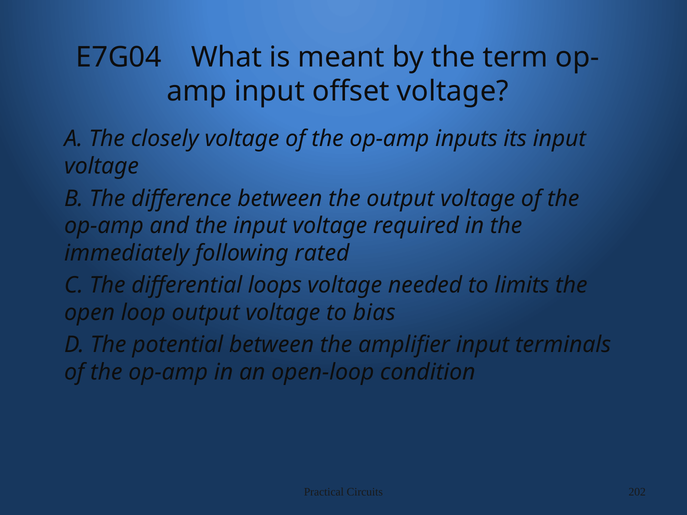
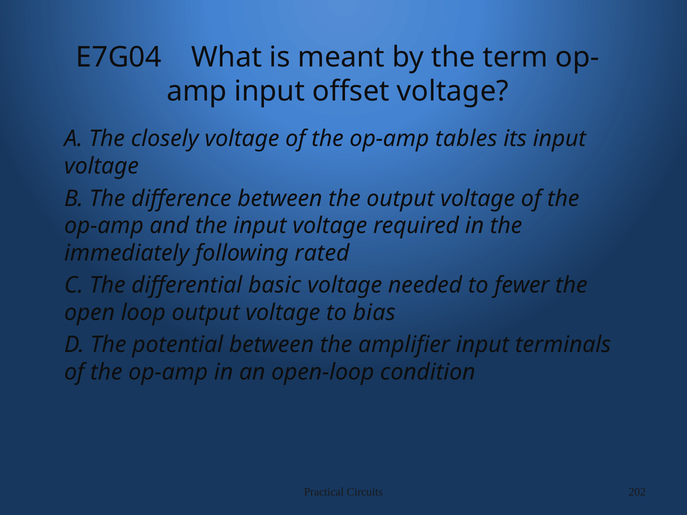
inputs: inputs -> tables
loops: loops -> basic
limits: limits -> fewer
